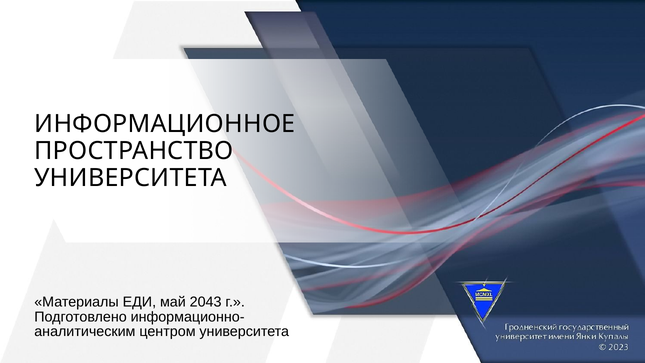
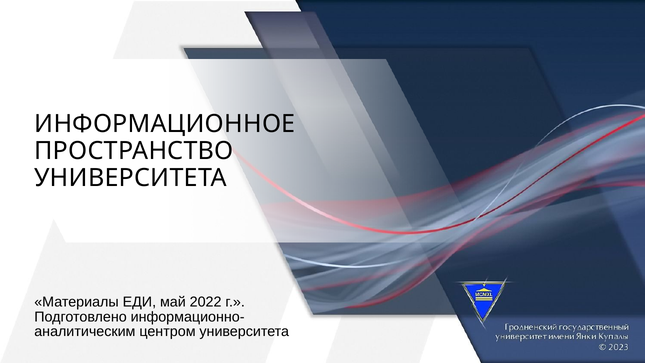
2043: 2043 -> 2022
